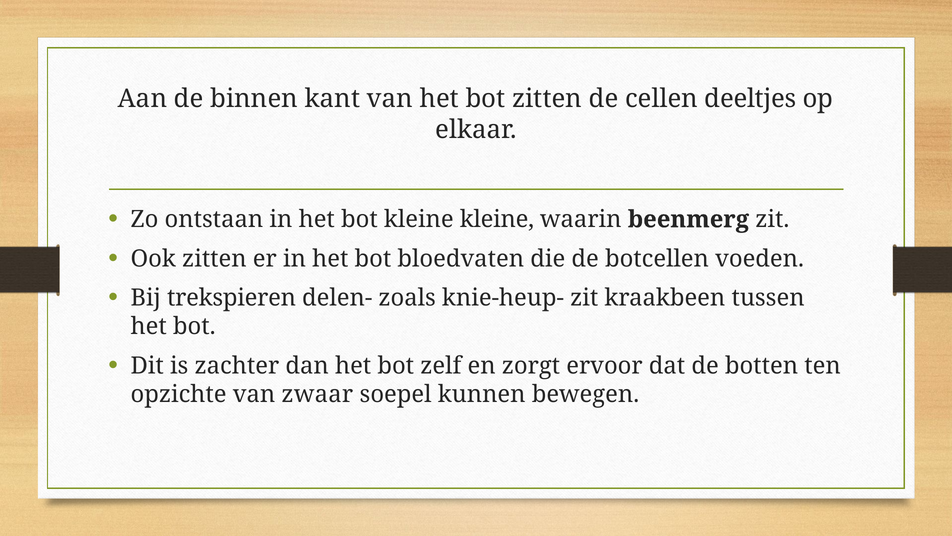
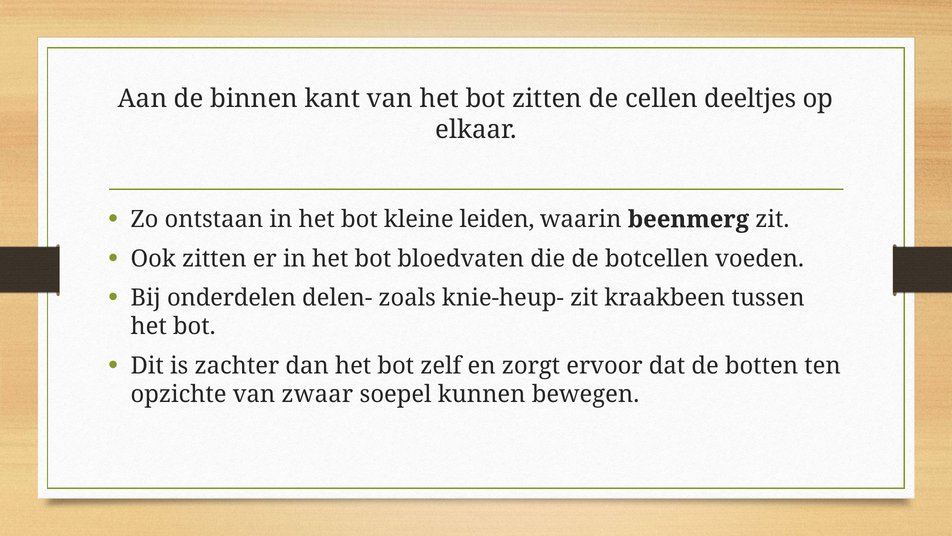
kleine kleine: kleine -> leiden
trekspieren: trekspieren -> onderdelen
